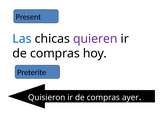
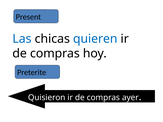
quieren colour: purple -> blue
